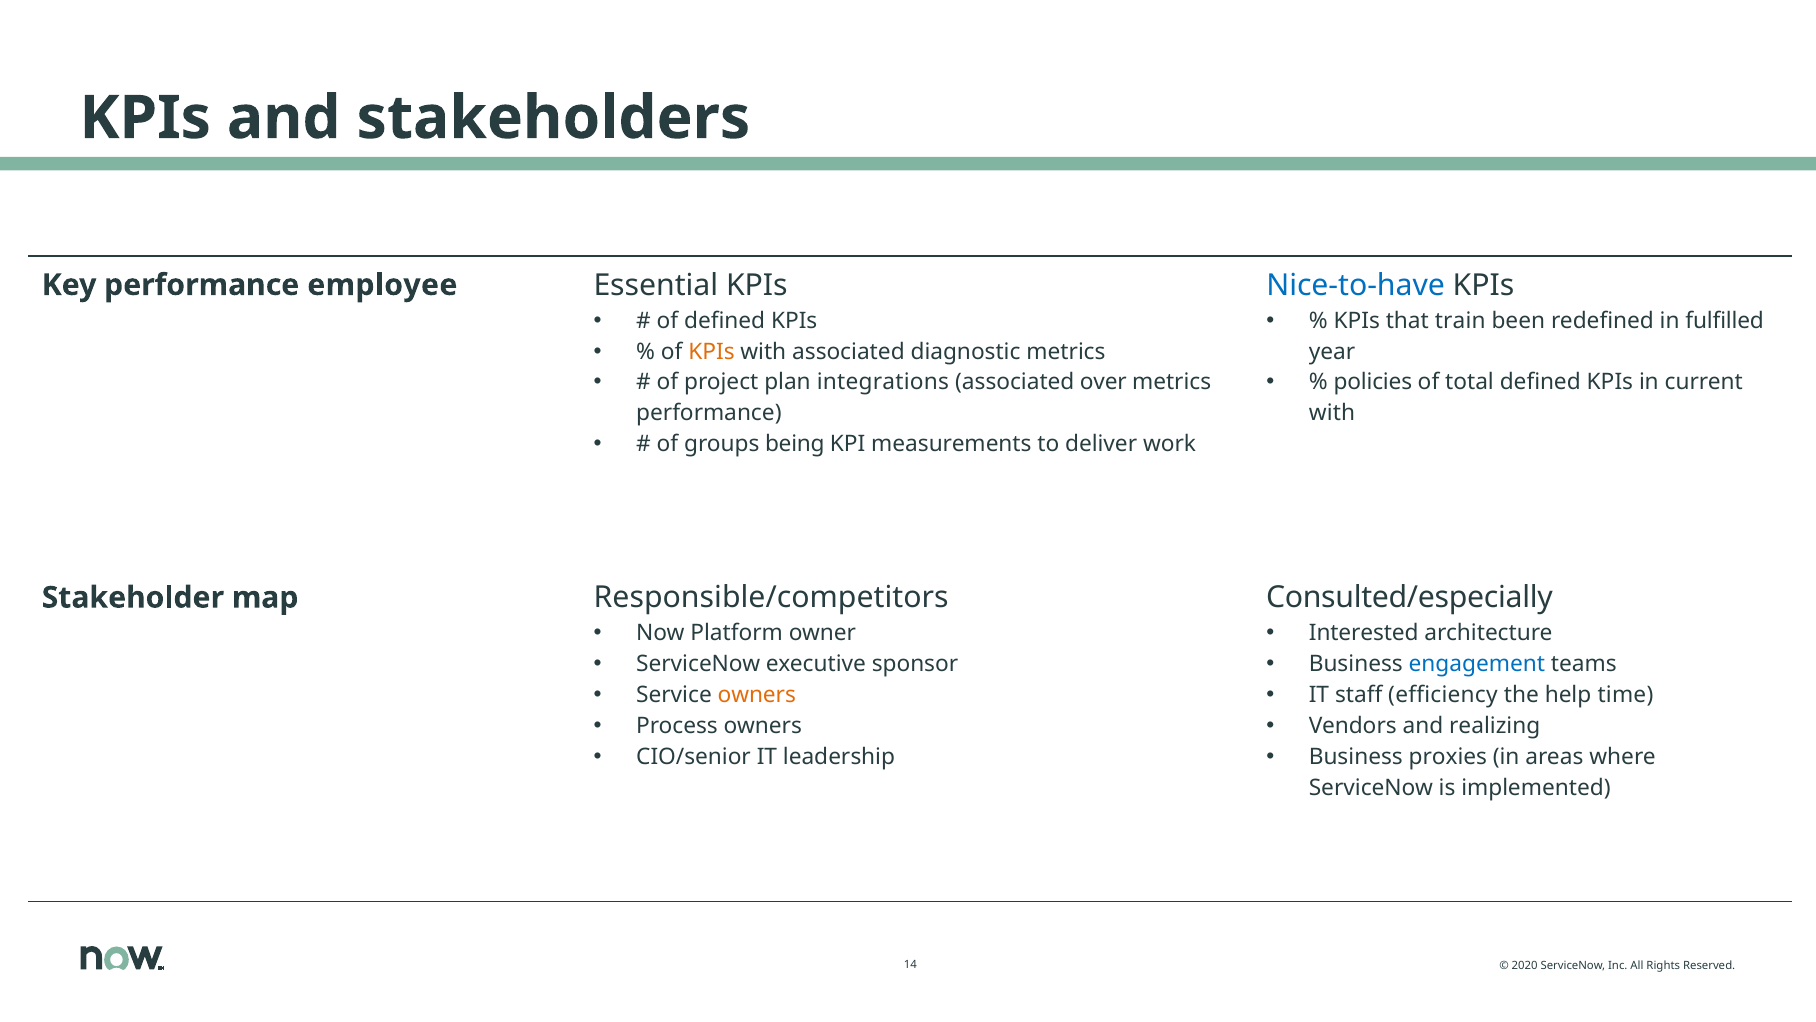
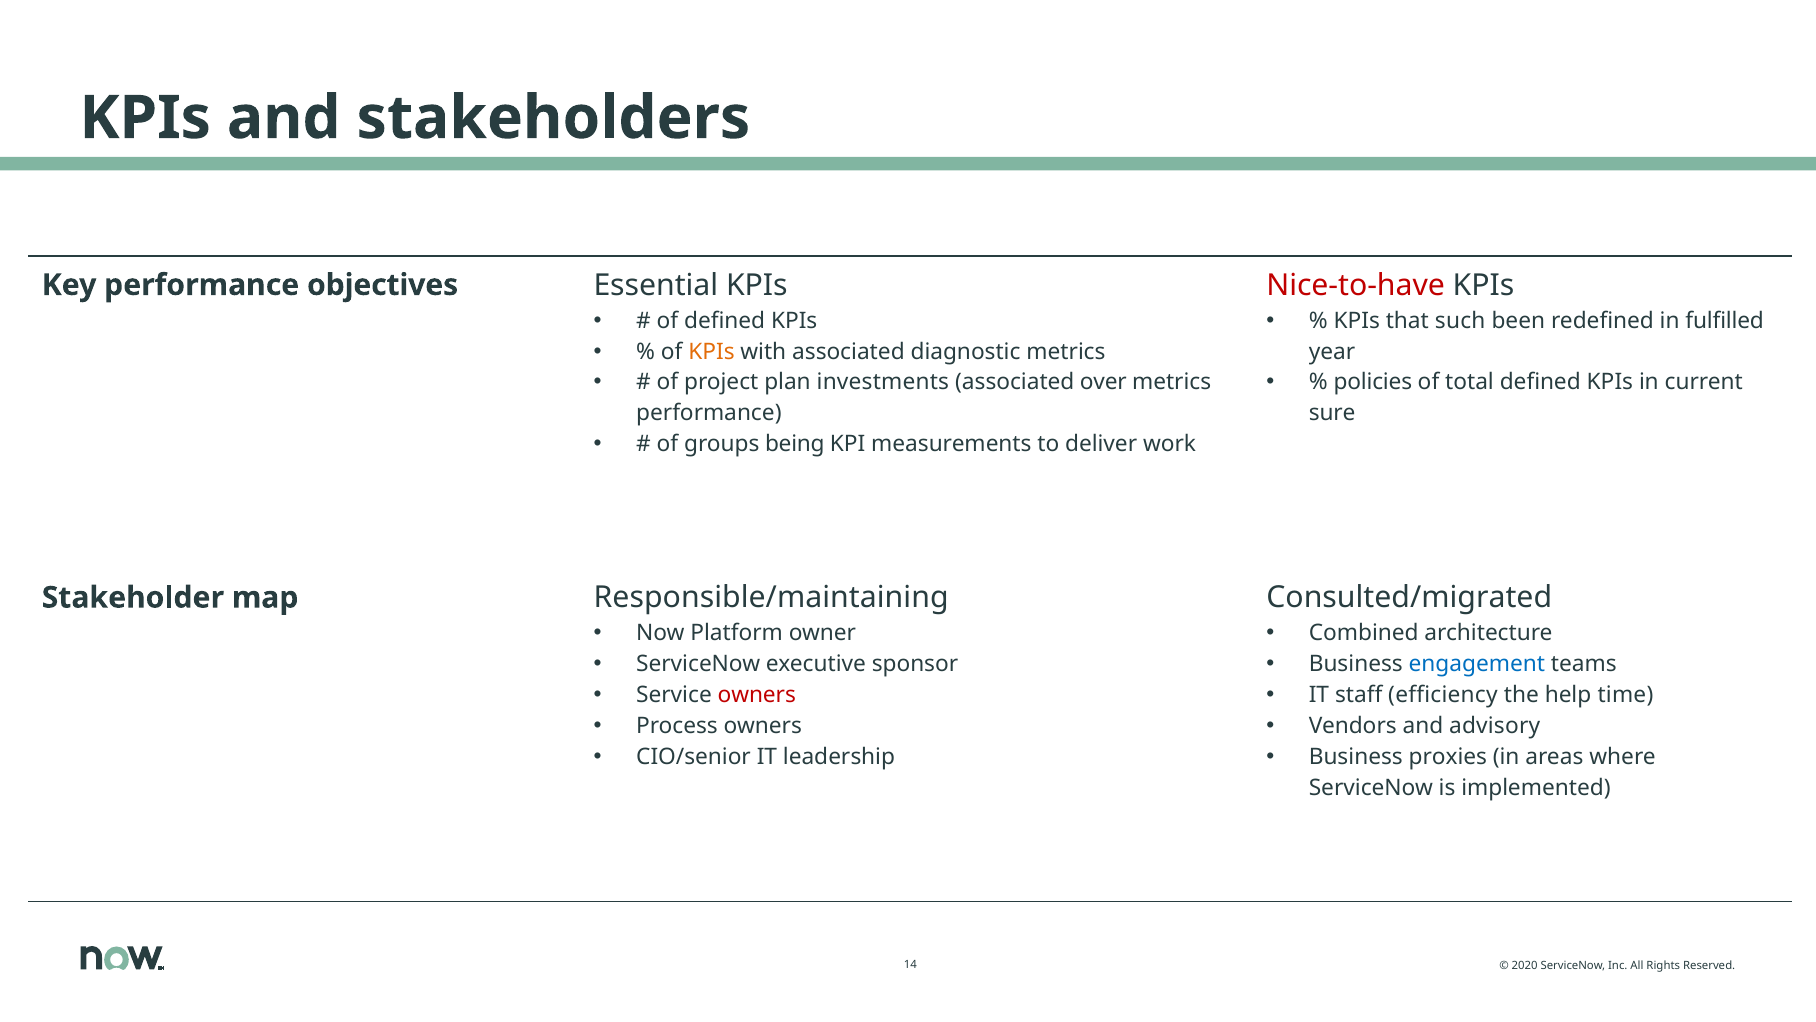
Nice-to-have colour: blue -> red
employee: employee -> objectives
train: train -> such
integrations: integrations -> investments
with at (1332, 413): with -> sure
Consulted/especially: Consulted/especially -> Consulted/migrated
Responsible/competitors: Responsible/competitors -> Responsible/maintaining
Interested: Interested -> Combined
owners at (757, 695) colour: orange -> red
realizing: realizing -> advisory
